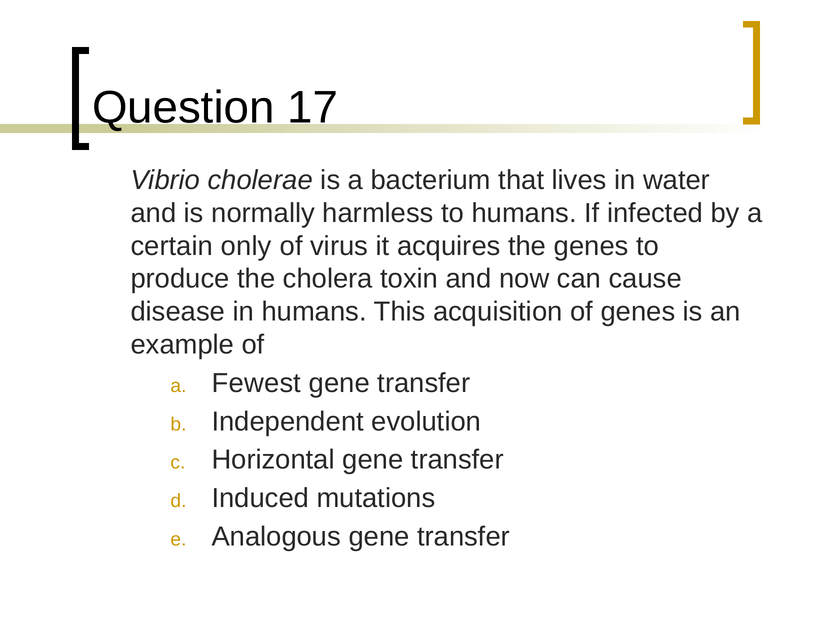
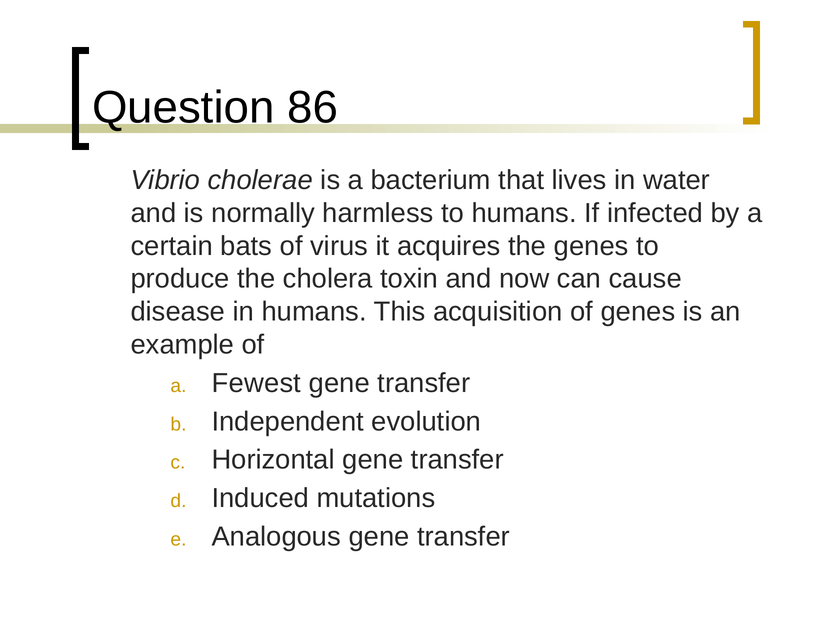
17: 17 -> 86
only: only -> bats
